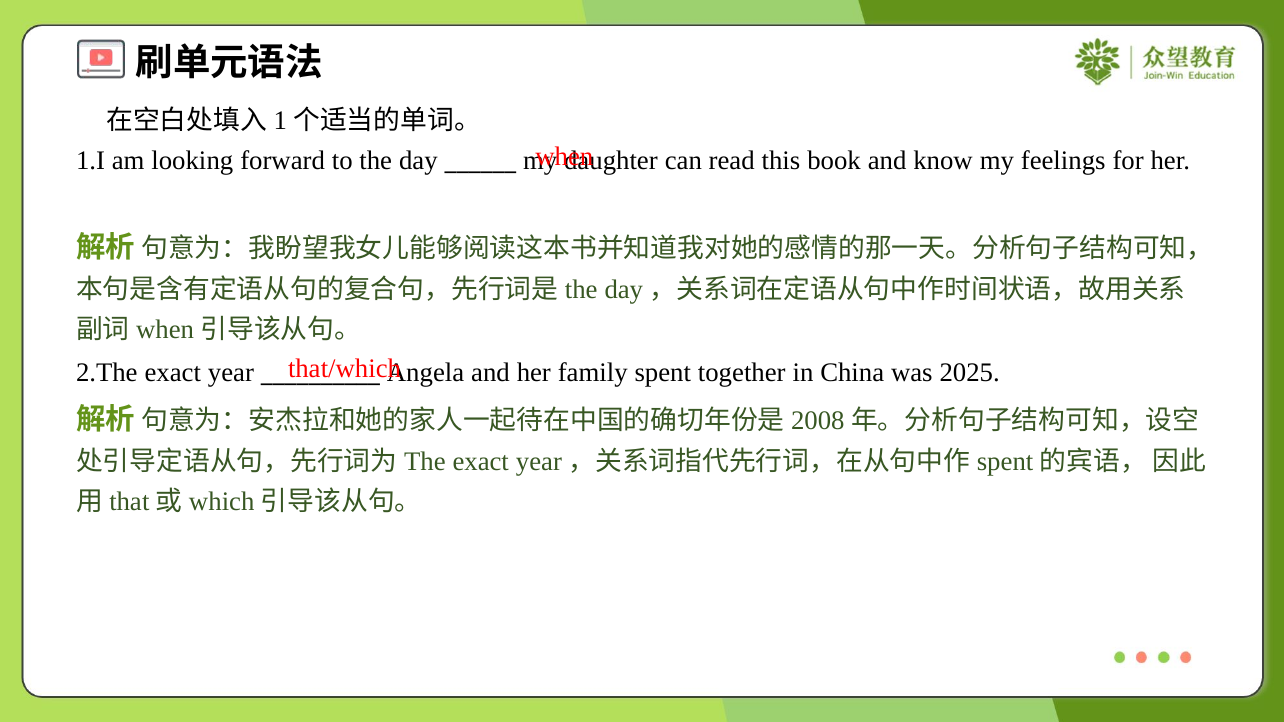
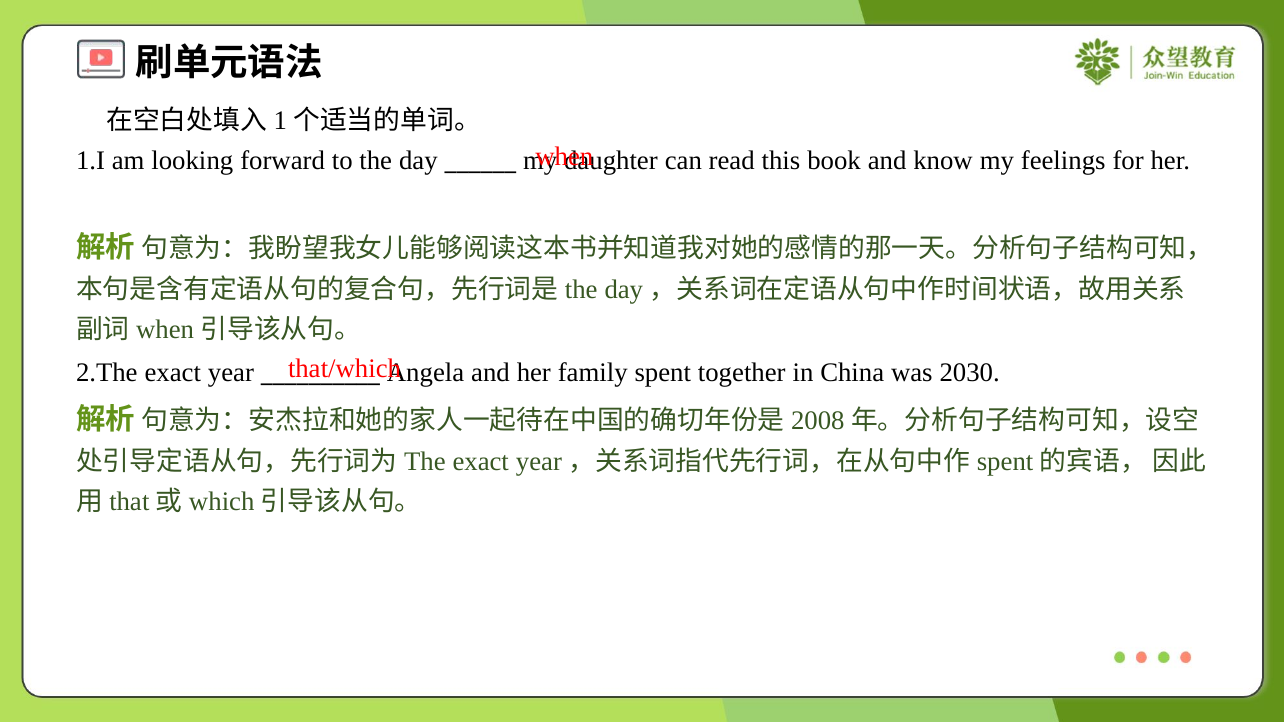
2025: 2025 -> 2030
